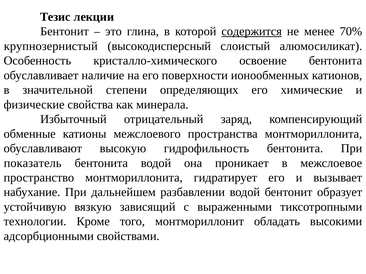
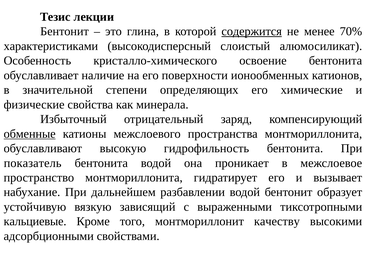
крупнозернистый: крупнозернистый -> характеристиками
обменные underline: none -> present
технологии: технологии -> кальциевые
обладать: обладать -> качеству
